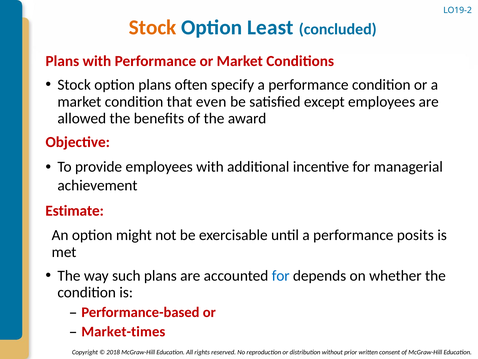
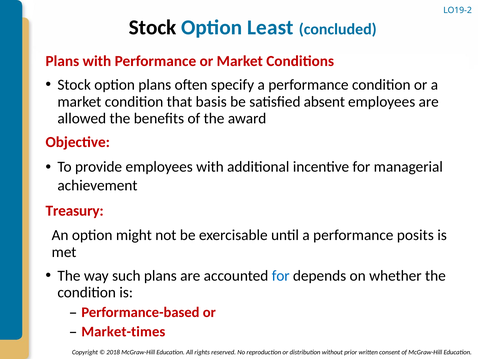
Stock at (153, 27) colour: orange -> black
even: even -> basis
except: except -> absent
Estimate: Estimate -> Treasury
